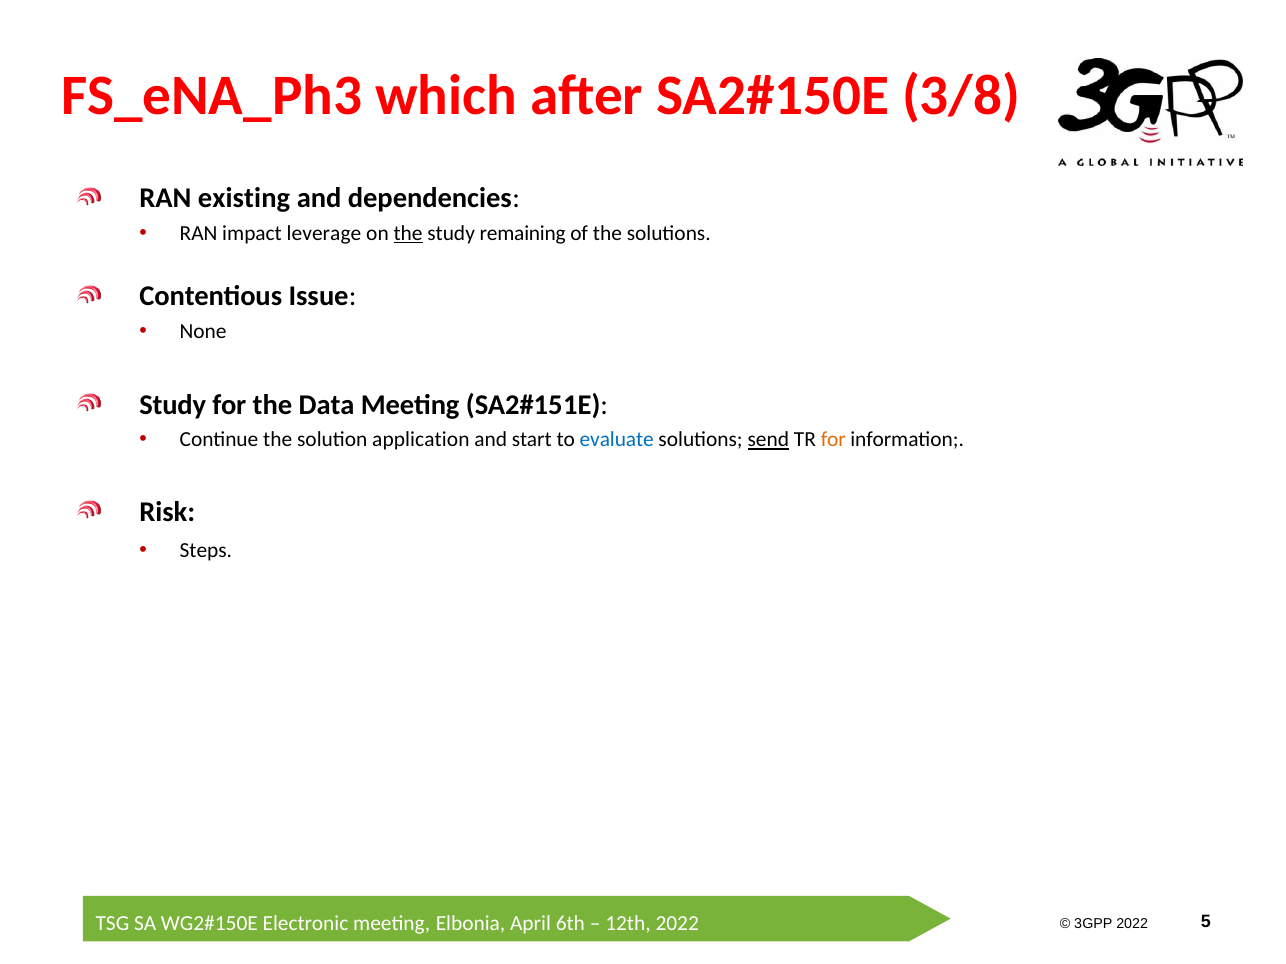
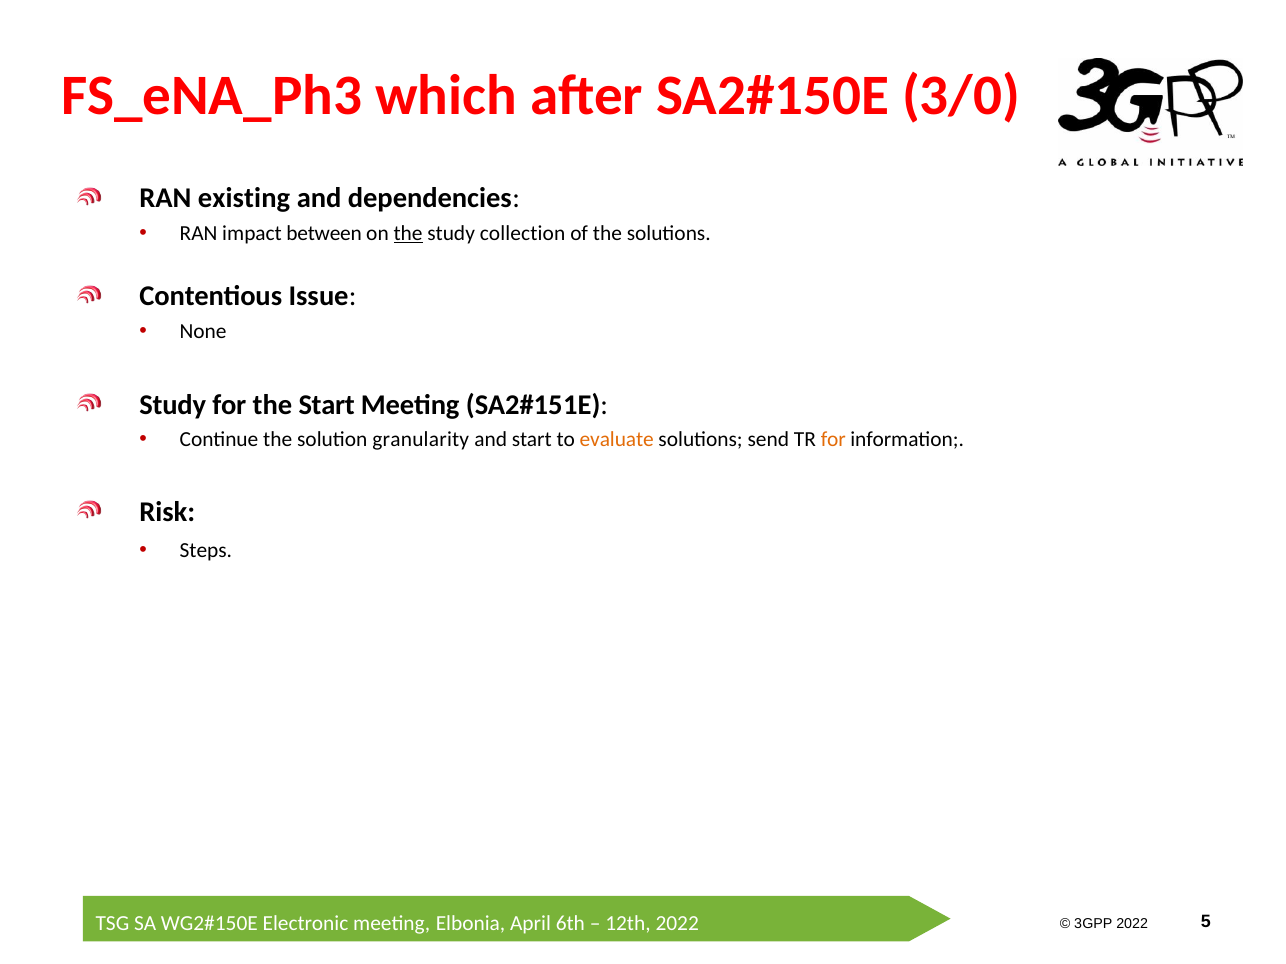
3/8: 3/8 -> 3/0
leverage: leverage -> between
remaining: remaining -> collection
the Data: Data -> Start
application: application -> granularity
evaluate colour: blue -> orange
send underline: present -> none
